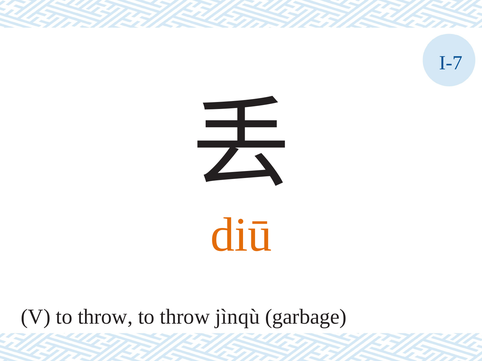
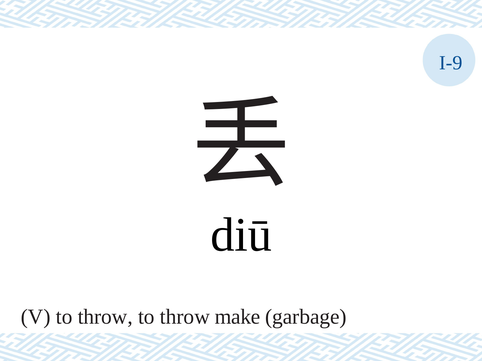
I-7: I-7 -> I-9
diū colour: orange -> black
jìnqù: jìnqù -> make
